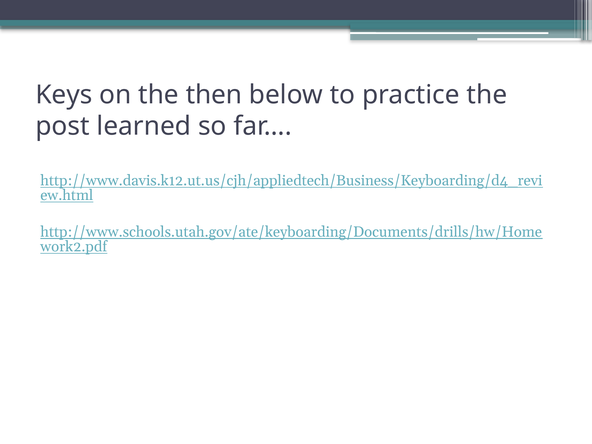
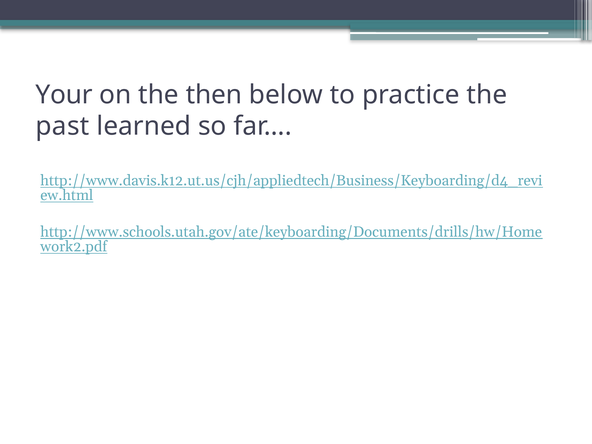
Keys: Keys -> Your
post: post -> past
